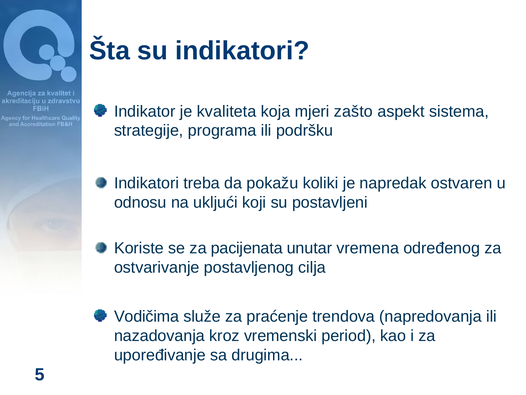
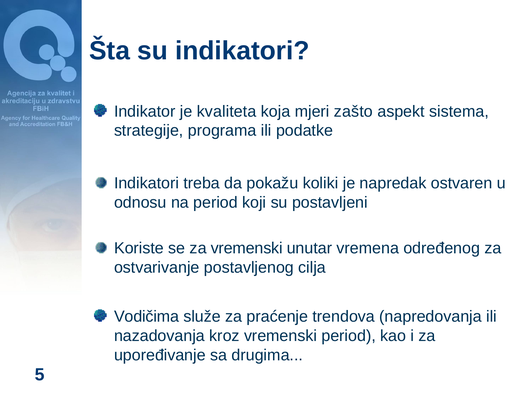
podršku: podršku -> podatke
na ukljući: ukljući -> period
za pacijenata: pacijenata -> vremenski
